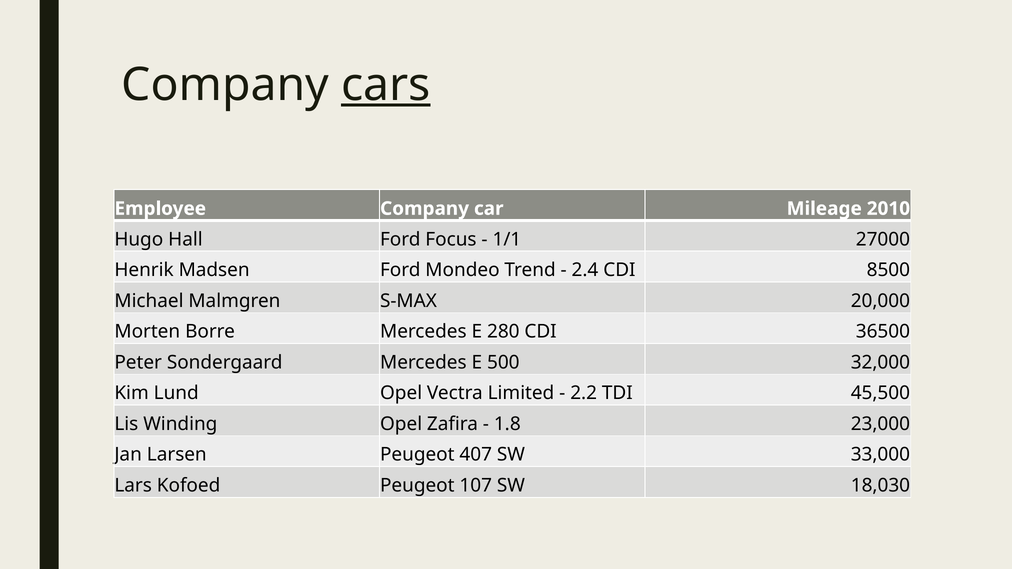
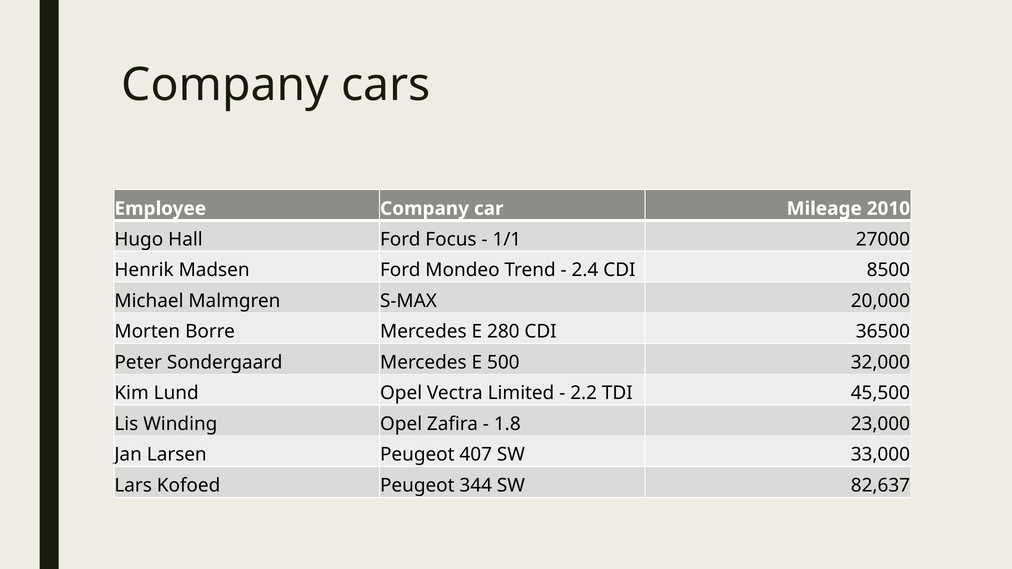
cars underline: present -> none
107: 107 -> 344
18,030: 18,030 -> 82,637
